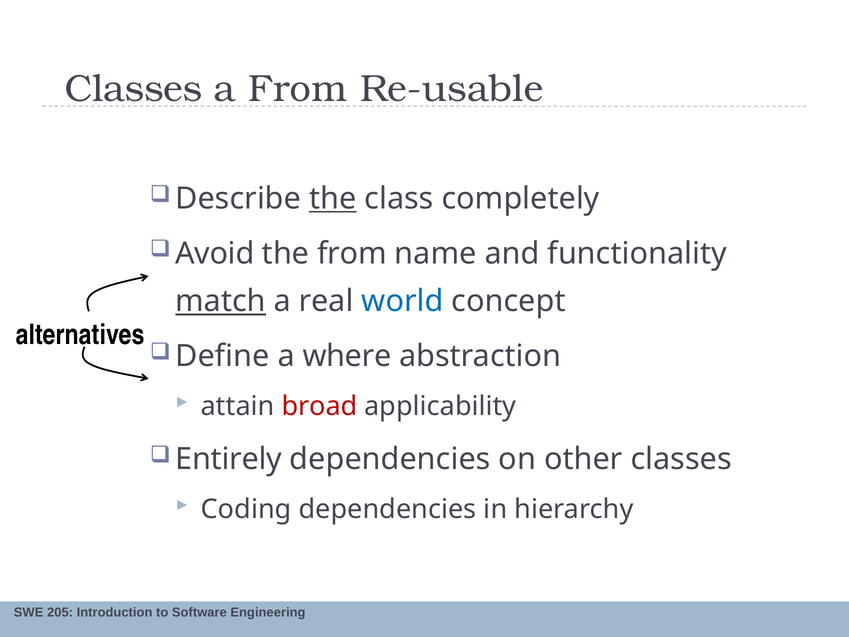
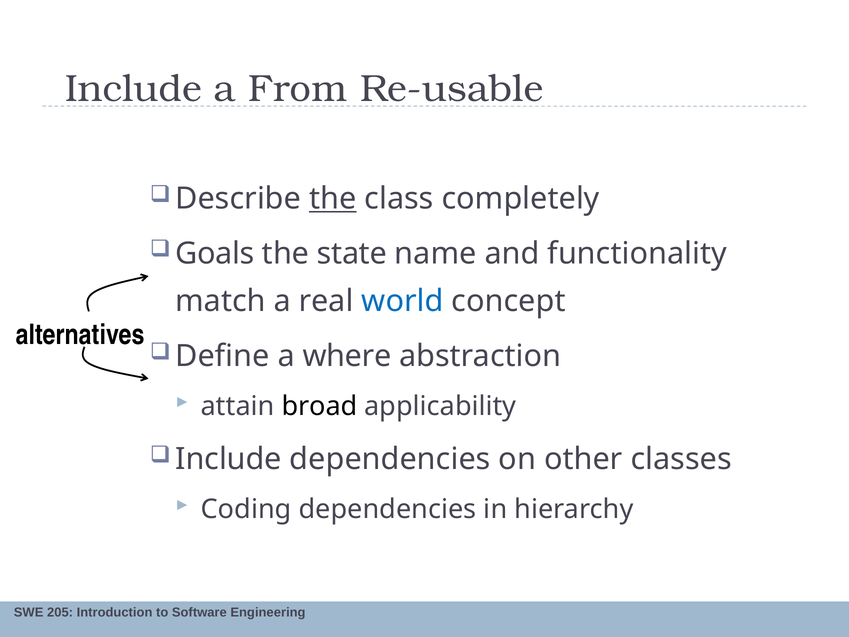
Classes at (134, 89): Classes -> Include
Avoid: Avoid -> Goals
the from: from -> state
match underline: present -> none
broad colour: red -> black
Entirely at (229, 459): Entirely -> Include
